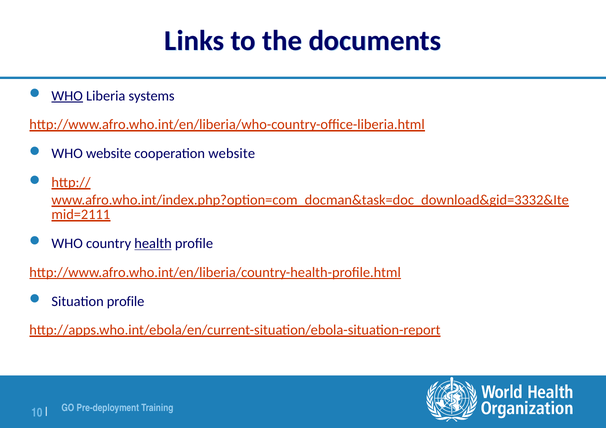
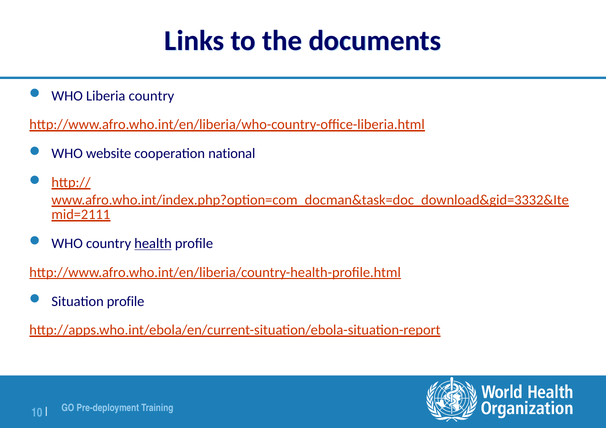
WHO at (67, 96) underline: present -> none
Liberia systems: systems -> country
cooperation website: website -> national
